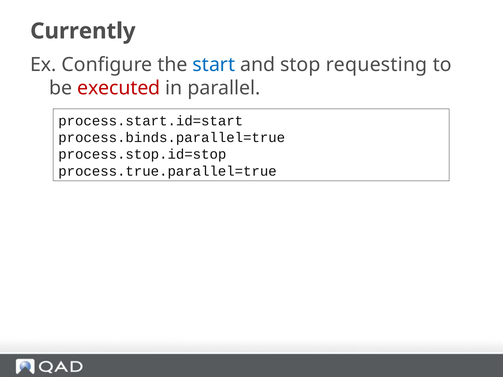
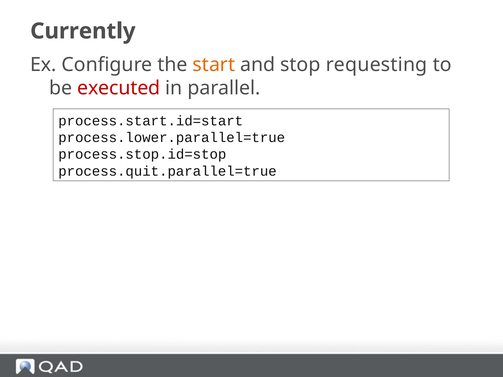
start colour: blue -> orange
process.binds.parallel=true: process.binds.parallel=true -> process.lower.parallel=true
process.true.parallel=true: process.true.parallel=true -> process.quit.parallel=true
